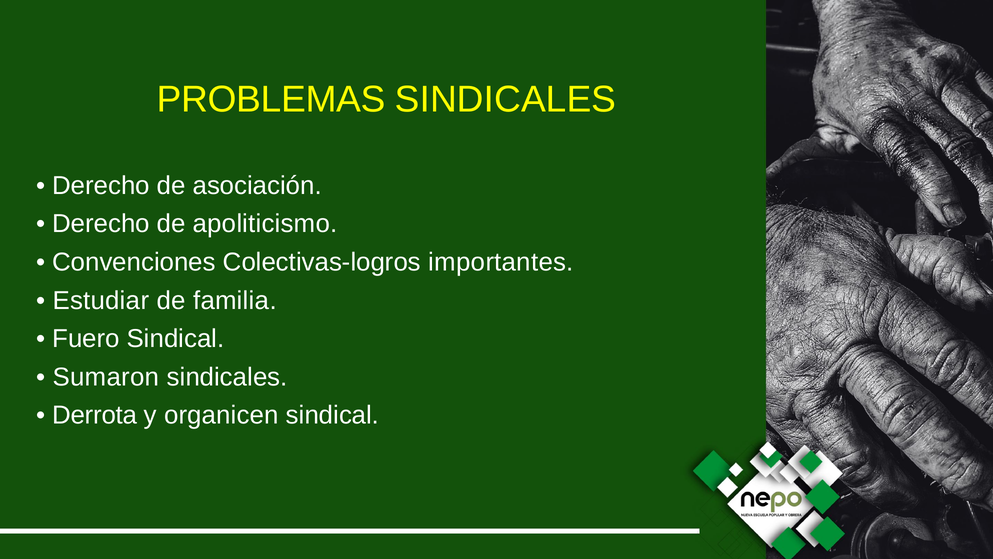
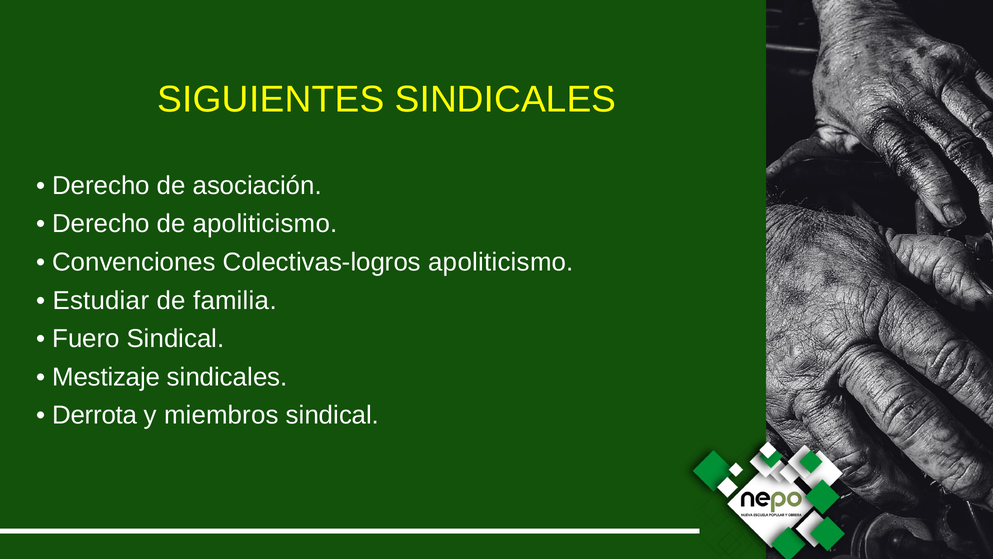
PROBLEMAS: PROBLEMAS -> SIGUIENTES
Colectivas-logros importantes: importantes -> apoliticismo
Sumaron: Sumaron -> Mestizaje
organicen: organicen -> miembros
